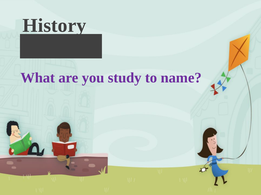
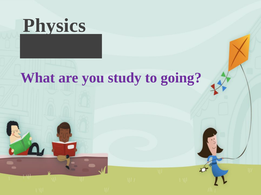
History: History -> Physics
name: name -> going
